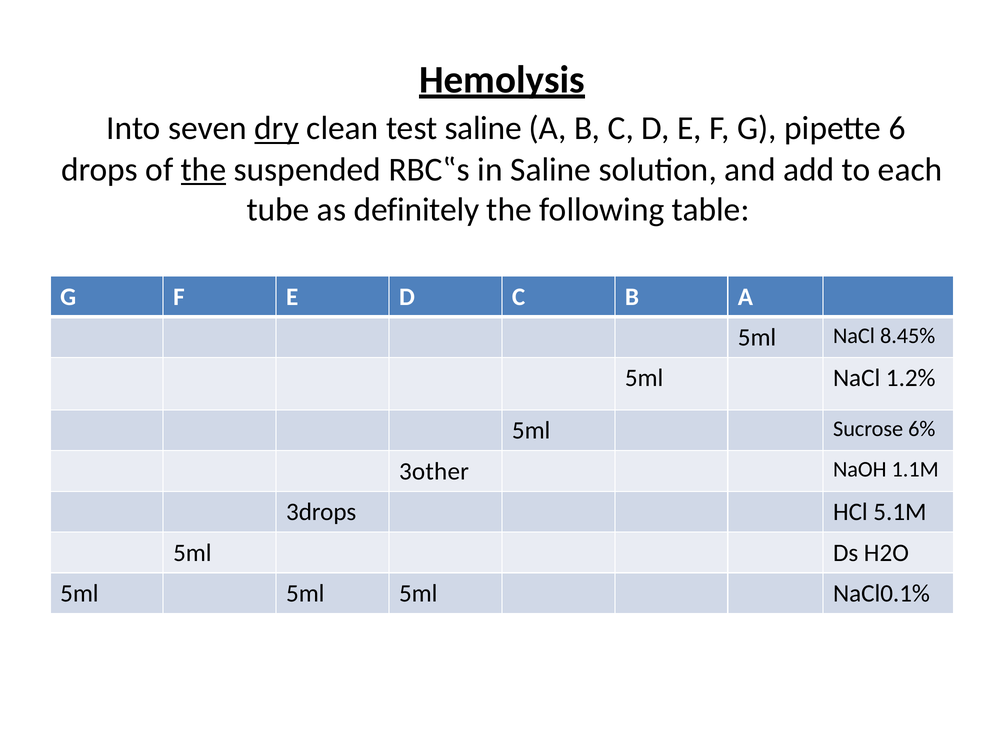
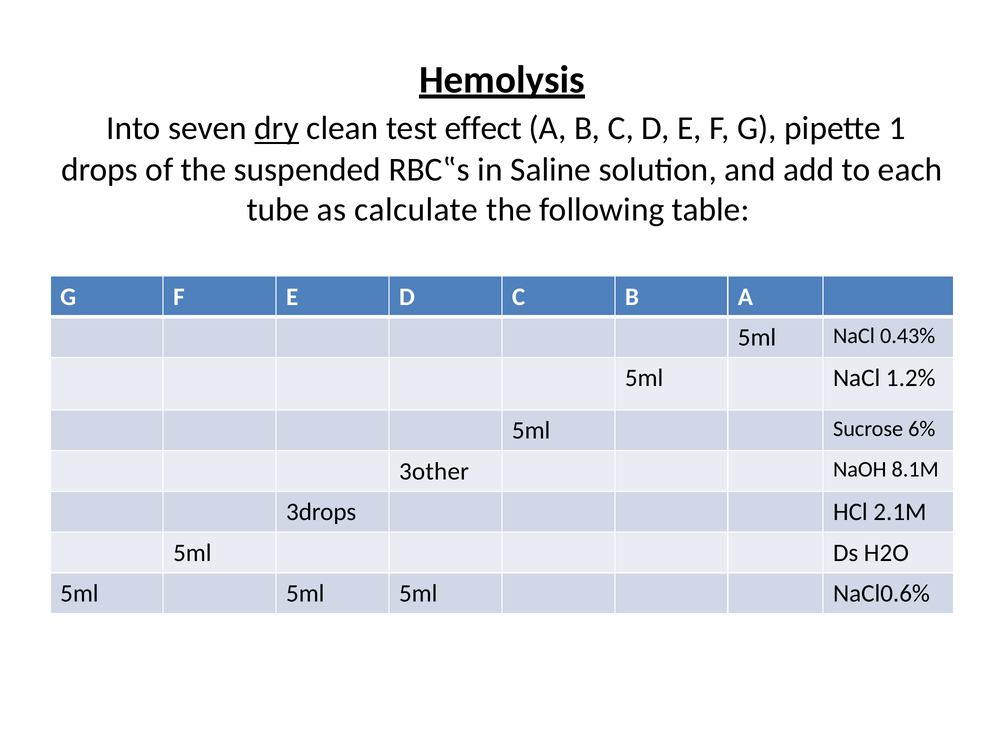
test saline: saline -> effect
6: 6 -> 1
the at (204, 170) underline: present -> none
definitely: definitely -> calculate
8.45%: 8.45% -> 0.43%
1.1M: 1.1M -> 8.1M
5.1M: 5.1M -> 2.1M
NaCl0.1%: NaCl0.1% -> NaCl0.6%
